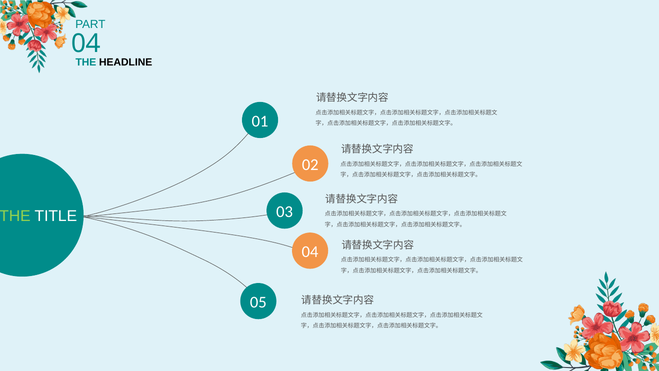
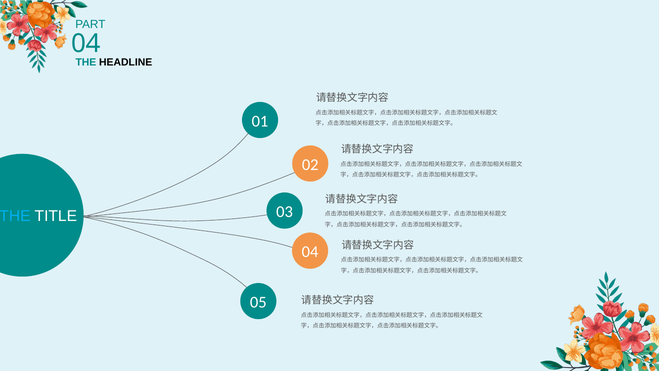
THE at (15, 216) colour: light green -> light blue
